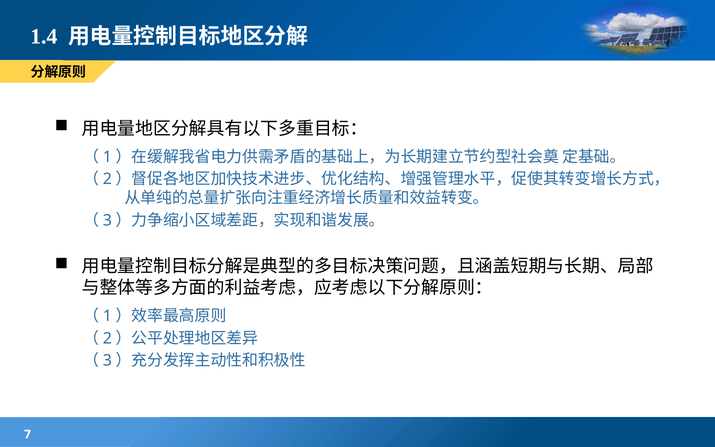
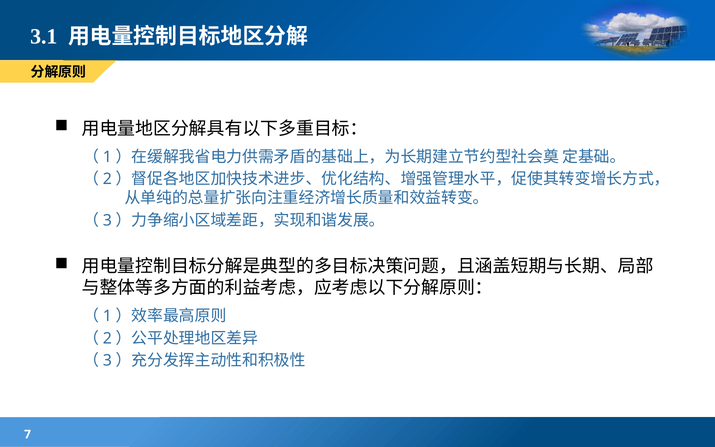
1.4: 1.4 -> 3.1
